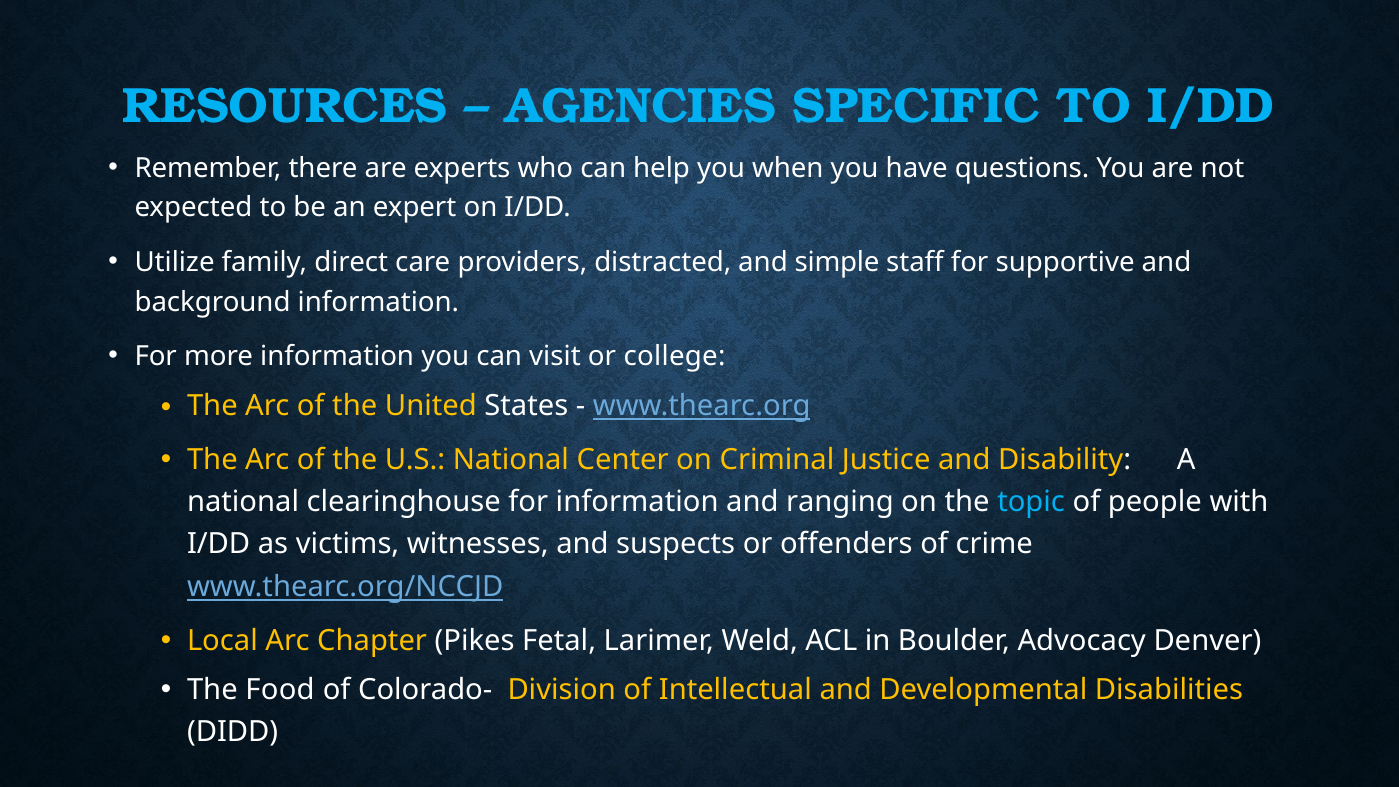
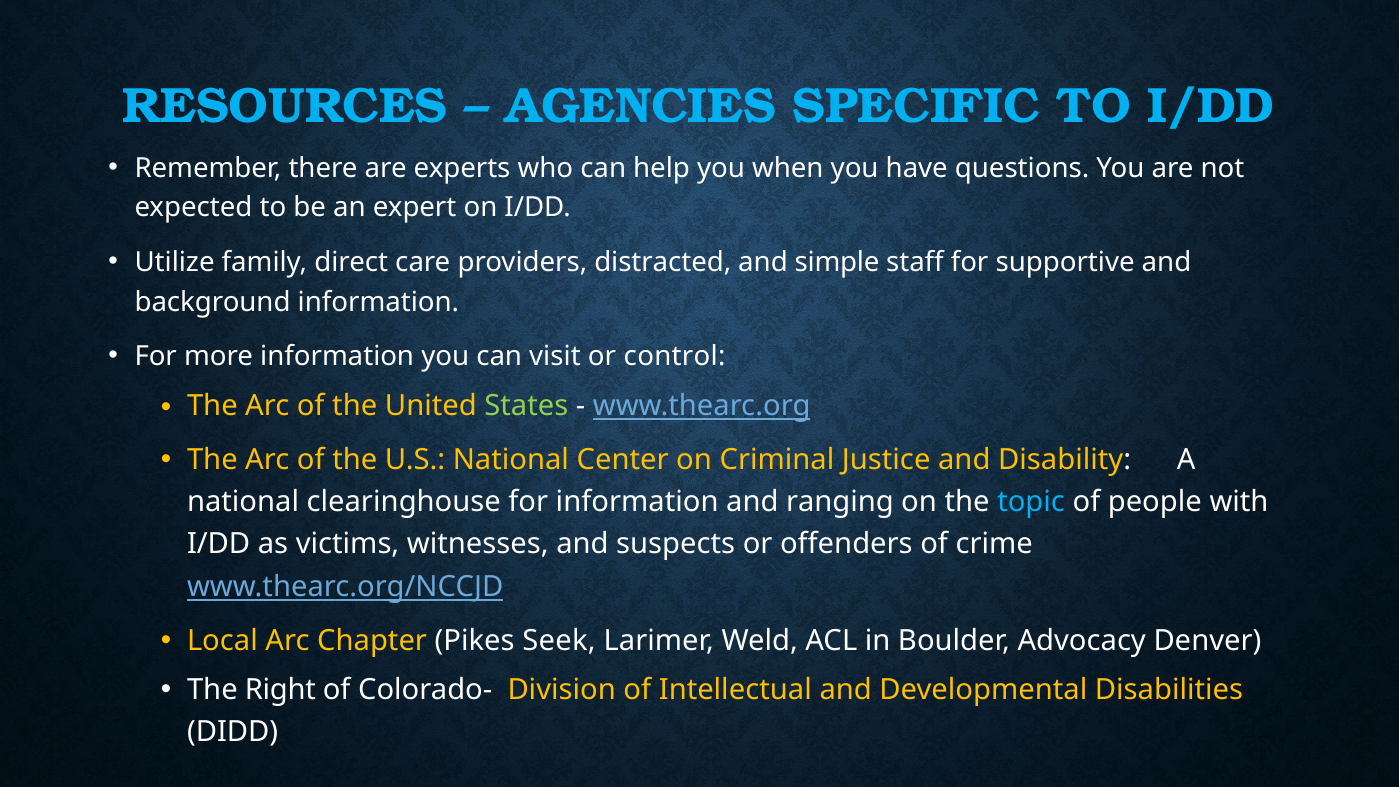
college: college -> control
States colour: white -> light green
Fetal: Fetal -> Seek
Food: Food -> Right
